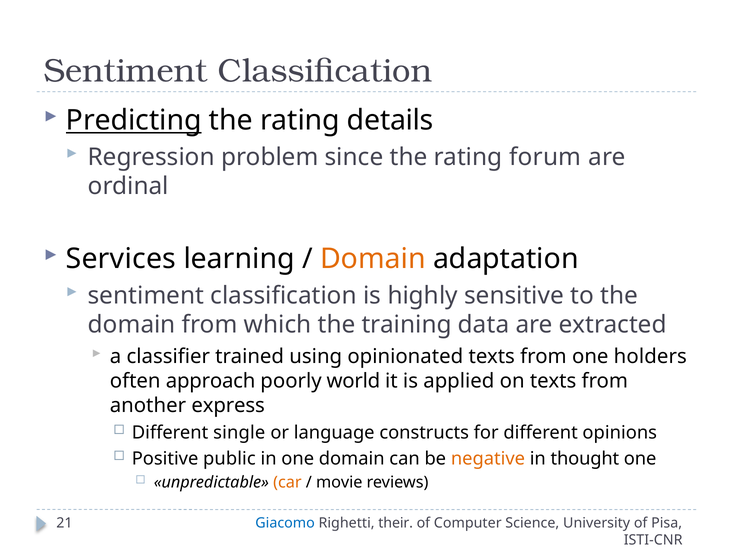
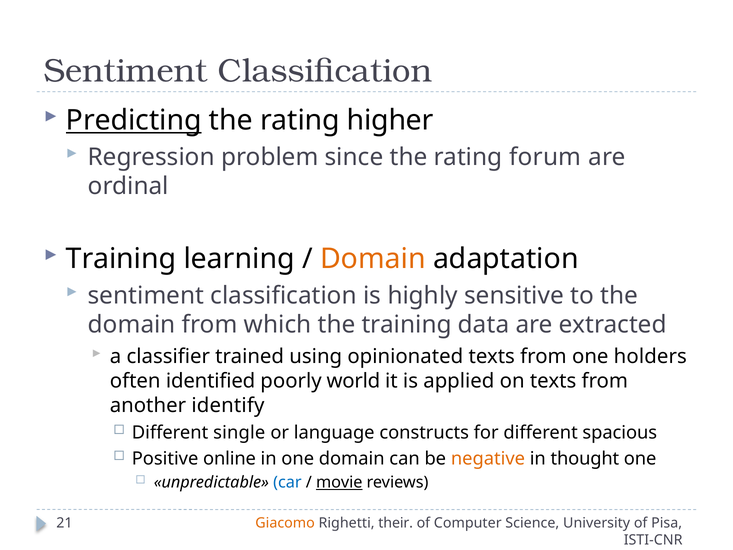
details: details -> higher
Services at (121, 259): Services -> Training
approach: approach -> identified
express: express -> identify
opinions: opinions -> spacious
public: public -> online
car colour: orange -> blue
movie underline: none -> present
Giacomo colour: blue -> orange
